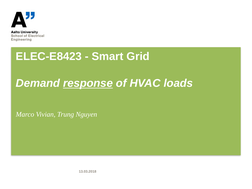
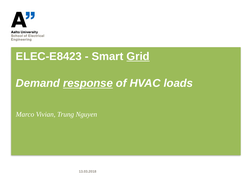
Grid underline: none -> present
